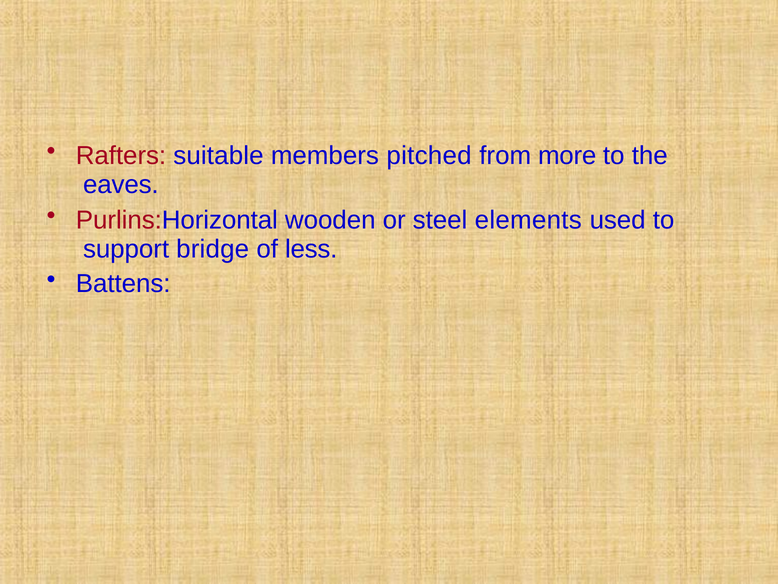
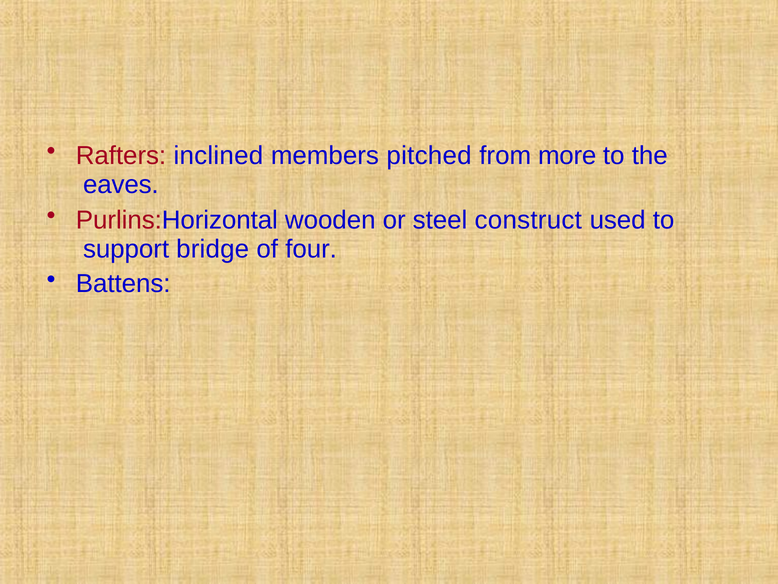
suitable: suitable -> inclined
elements: elements -> construct
less: less -> four
